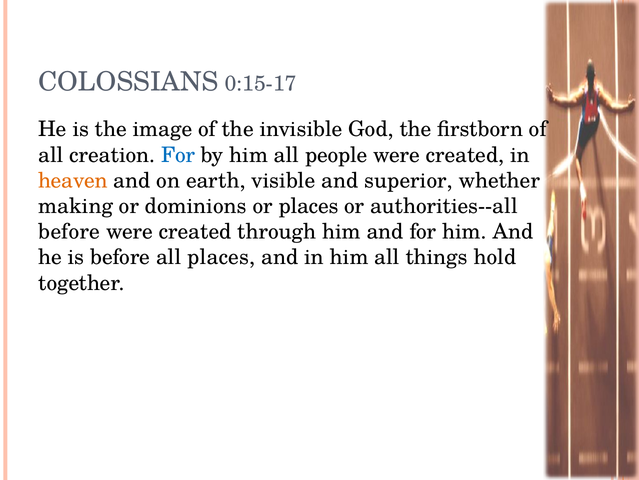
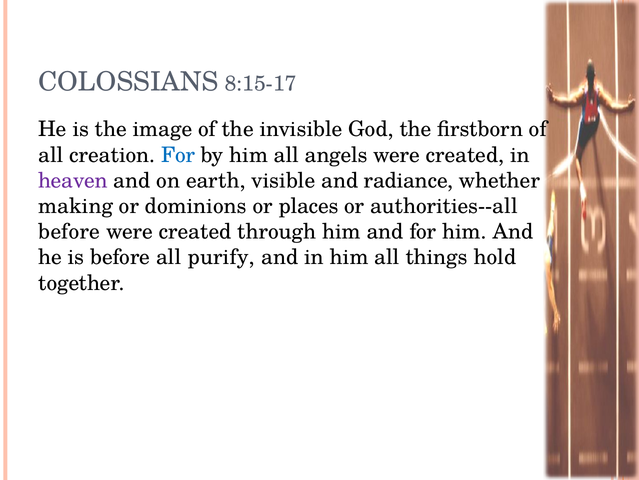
0:15-17: 0:15-17 -> 8:15-17
people: people -> angels
heaven colour: orange -> purple
superior: superior -> radiance
all places: places -> purify
